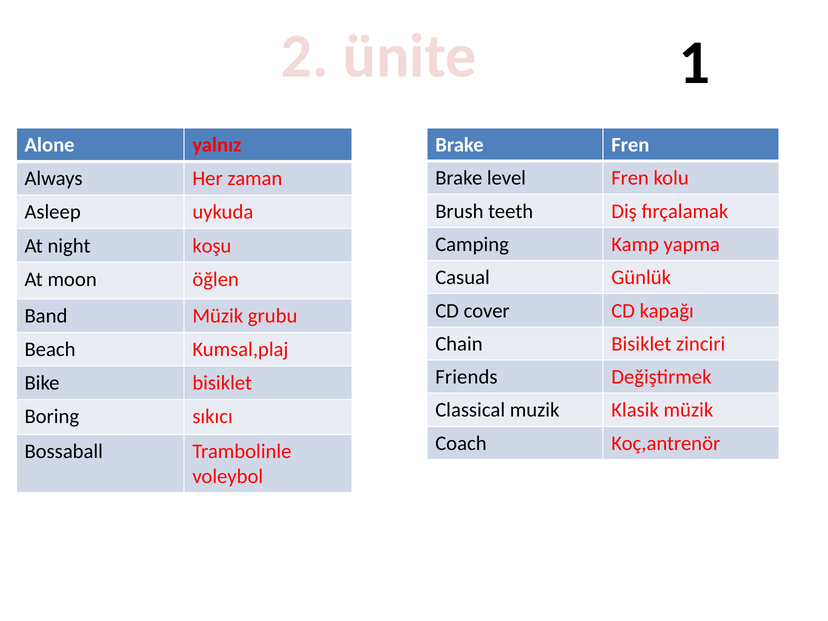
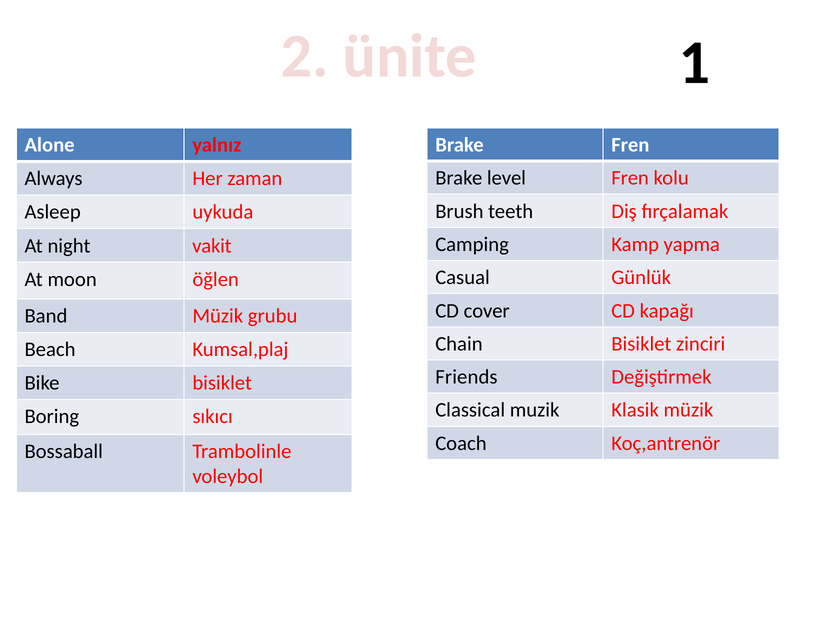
koşu: koşu -> vakit
